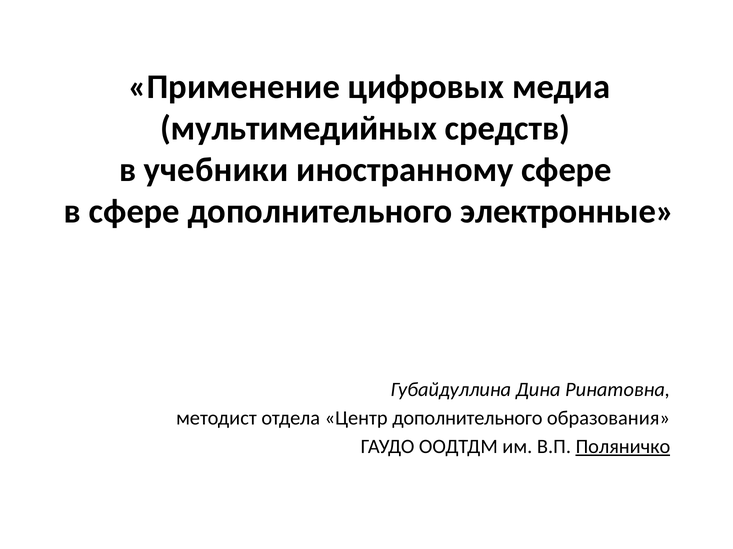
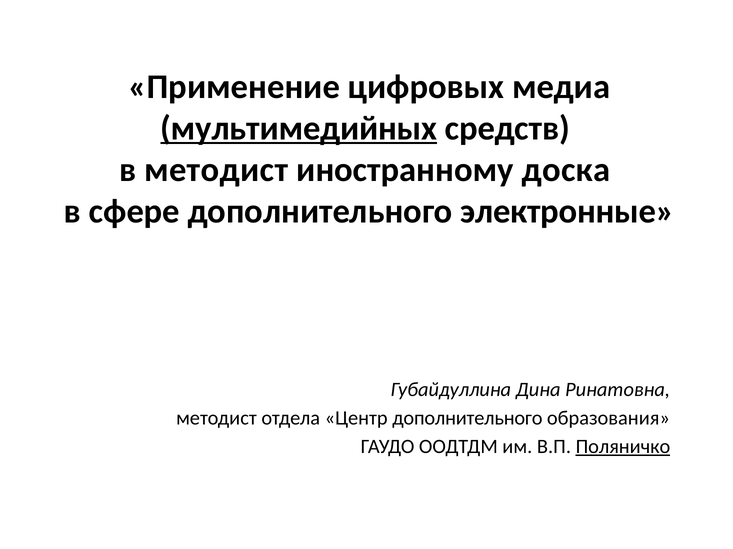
мультимедийных underline: none -> present
в учебники: учебники -> методист
иностранному сфере: сфере -> доска
